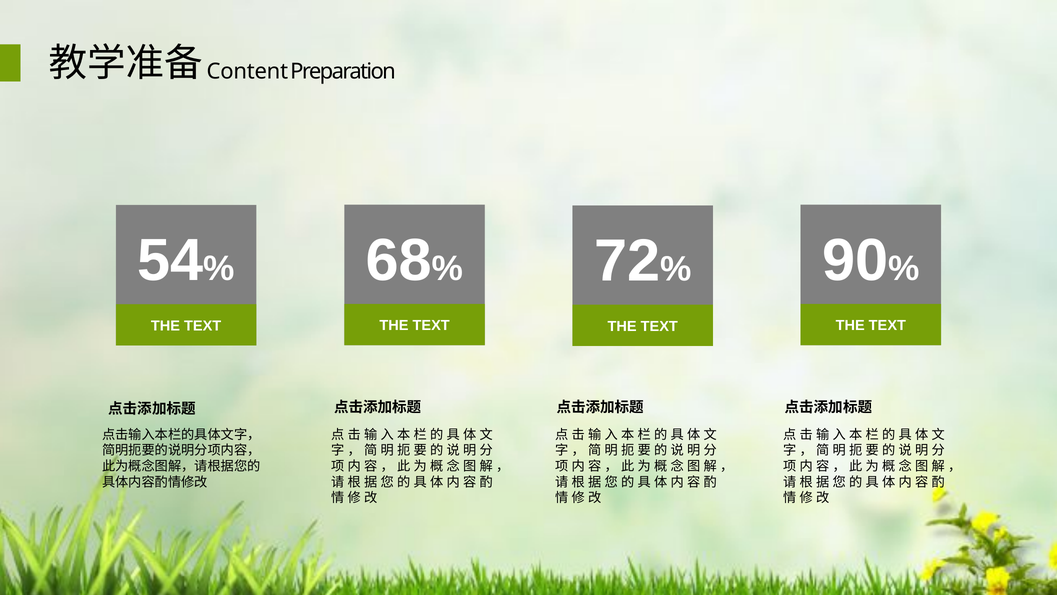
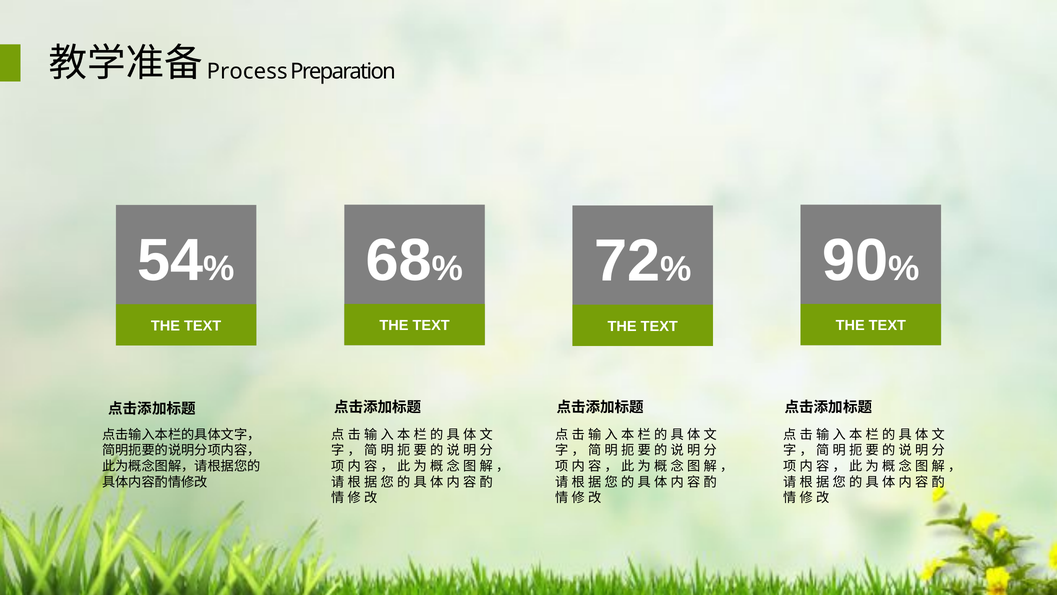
Content: Content -> Process
